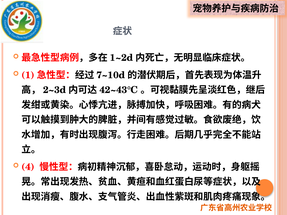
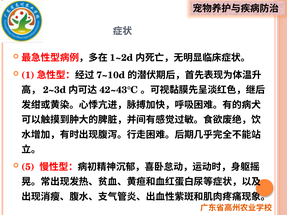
4: 4 -> 5
